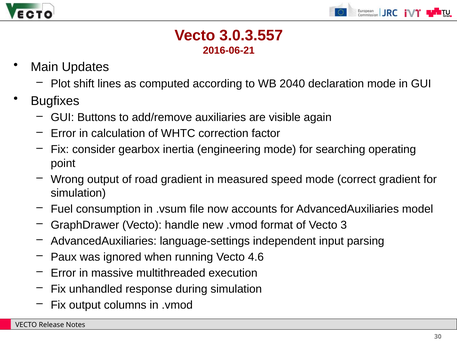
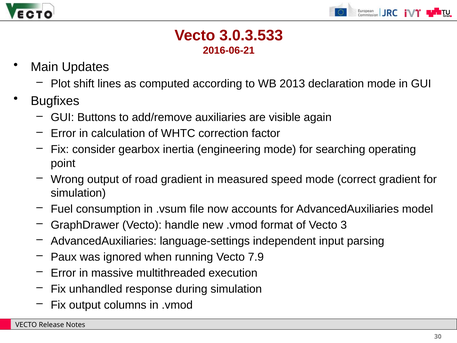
3.0.3.557: 3.0.3.557 -> 3.0.3.533
2040: 2040 -> 2013
4.6: 4.6 -> 7.9
